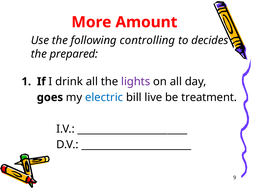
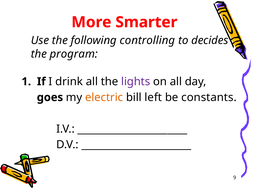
Amount: Amount -> Smarter
prepared: prepared -> program
electric colour: blue -> orange
live: live -> left
treatment: treatment -> constants
